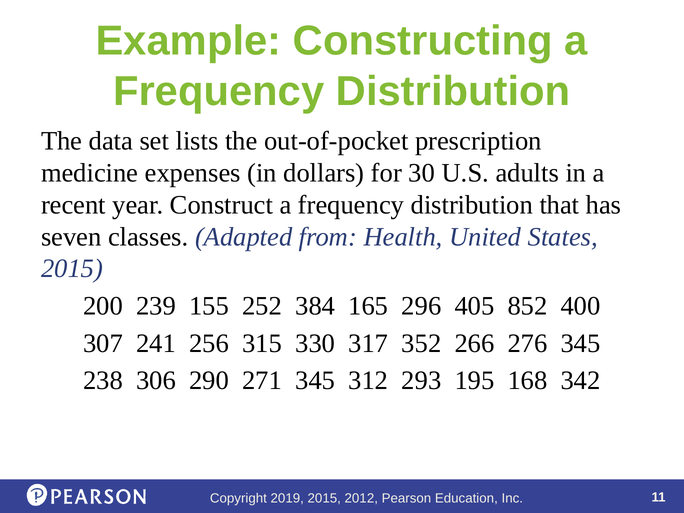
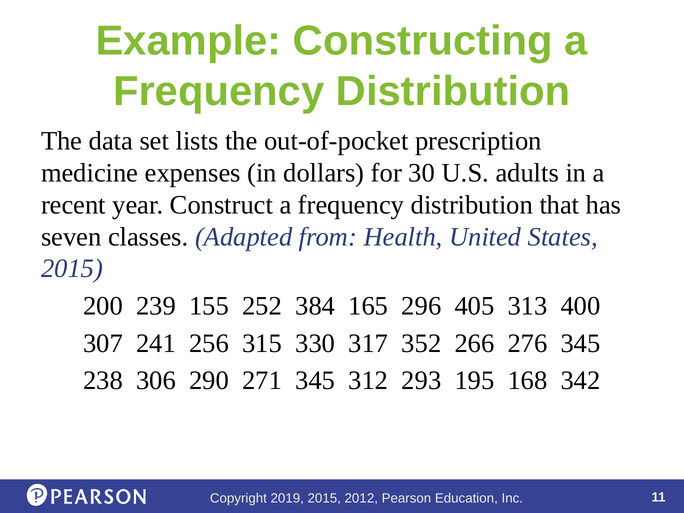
852: 852 -> 313
